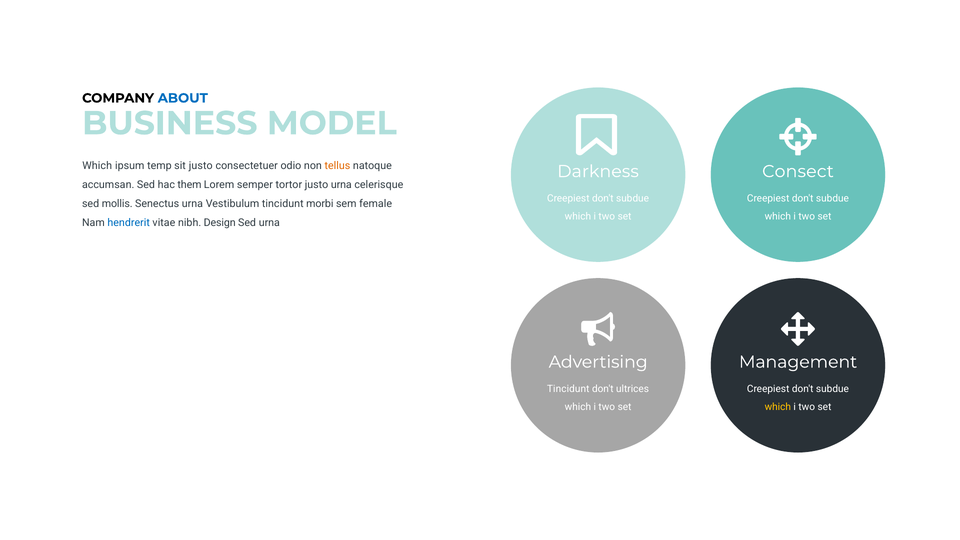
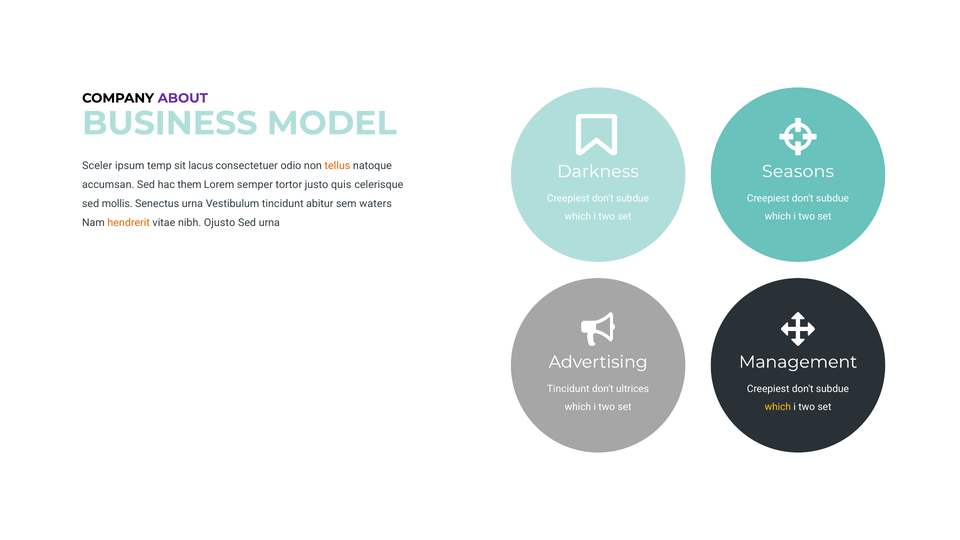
ABOUT colour: blue -> purple
Which at (97, 166): Which -> Sceler
sit justo: justo -> lacus
Consect: Consect -> Seasons
justo urna: urna -> quis
morbi: morbi -> abitur
female: female -> waters
hendrerit colour: blue -> orange
Design: Design -> Ojusto
